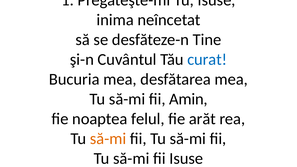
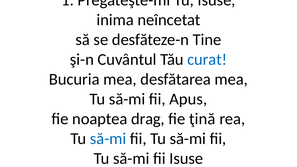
Amin: Amin -> Apus
felul: felul -> drag
arăt: arăt -> ţină
să-mi at (108, 139) colour: orange -> blue
